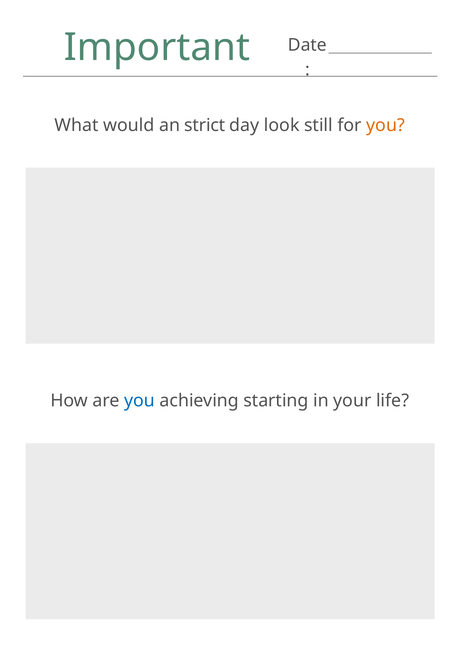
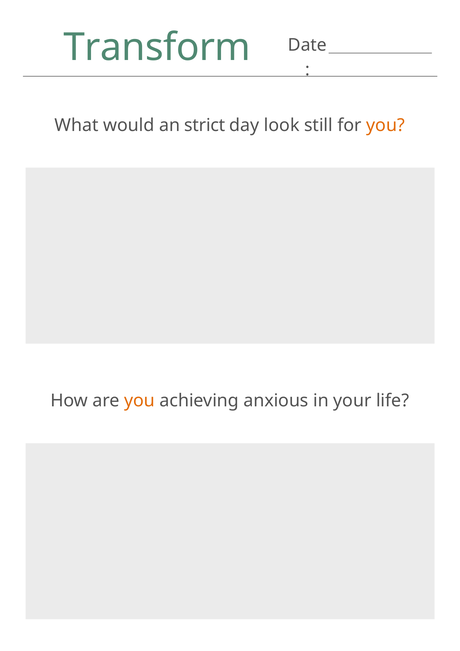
Important: Important -> Transform
you at (140, 401) colour: blue -> orange
starting: starting -> anxious
